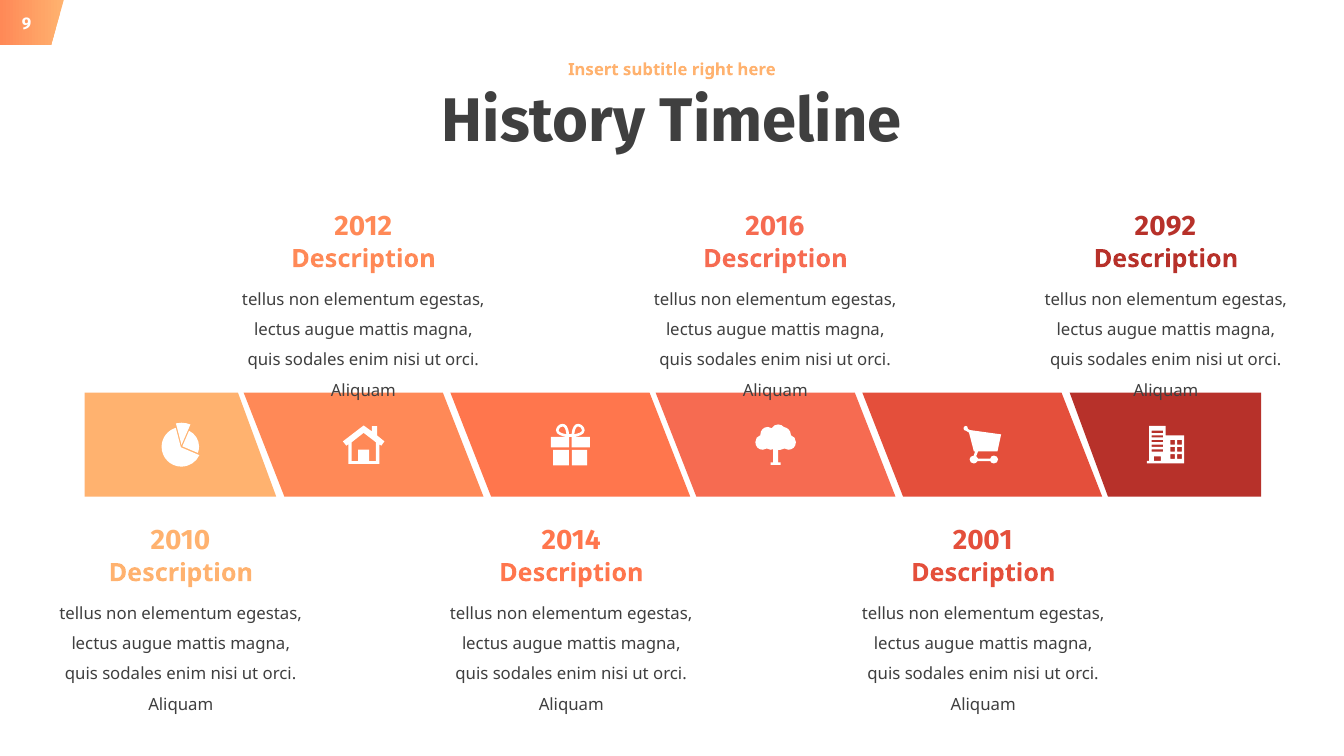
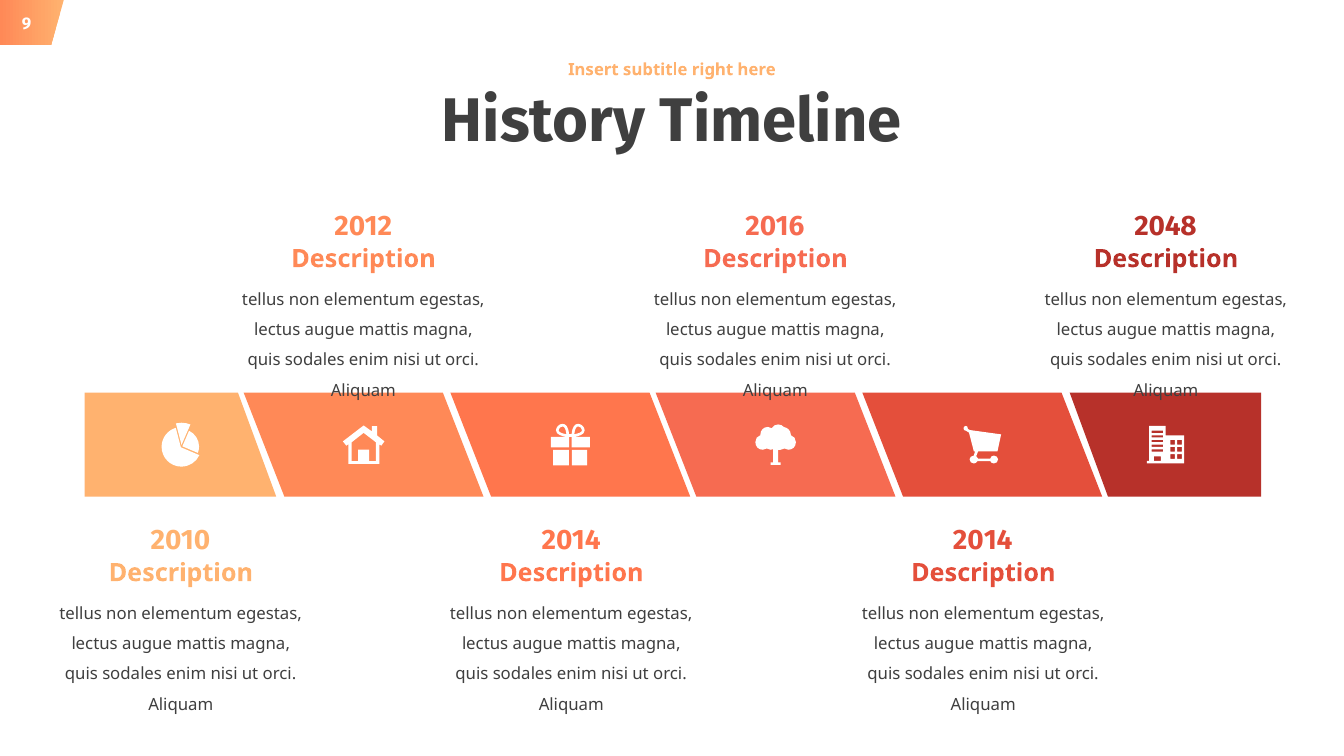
2092: 2092 -> 2048
2014 2001: 2001 -> 2014
